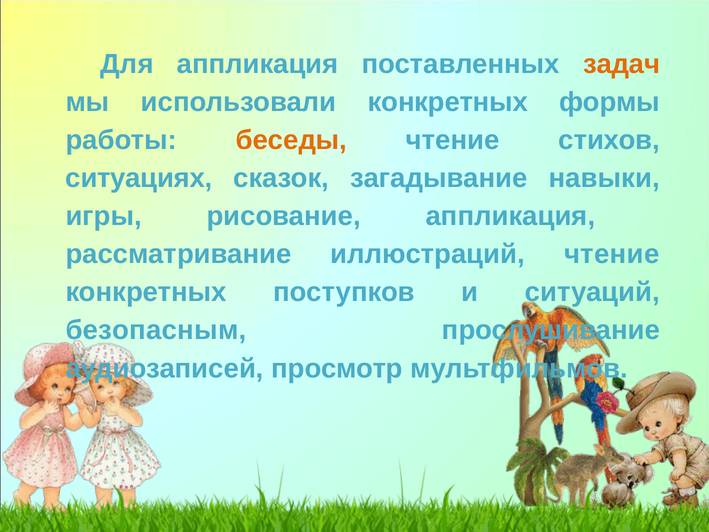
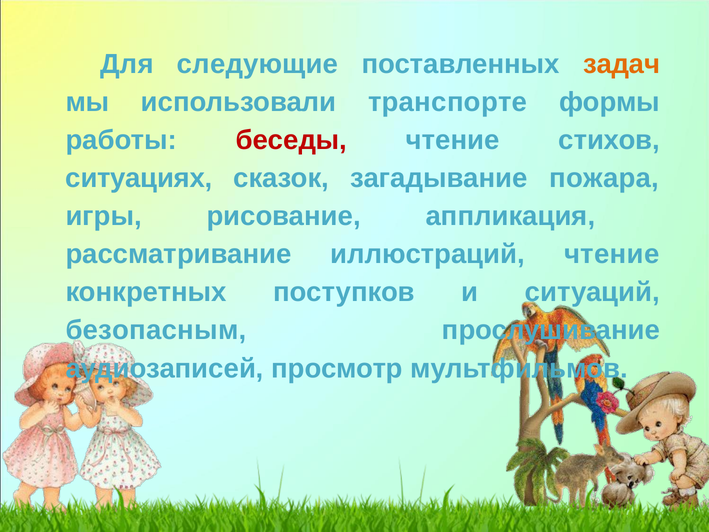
Для аппликация: аппликация -> следующие
использовали конкретных: конкретных -> транспорте
беседы colour: orange -> red
навыки: навыки -> пожара
